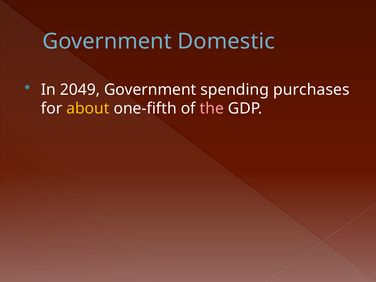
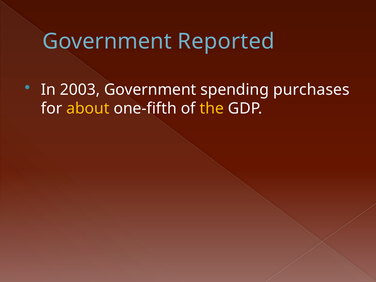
Domestic: Domestic -> Reported
2049: 2049 -> 2003
the colour: pink -> yellow
